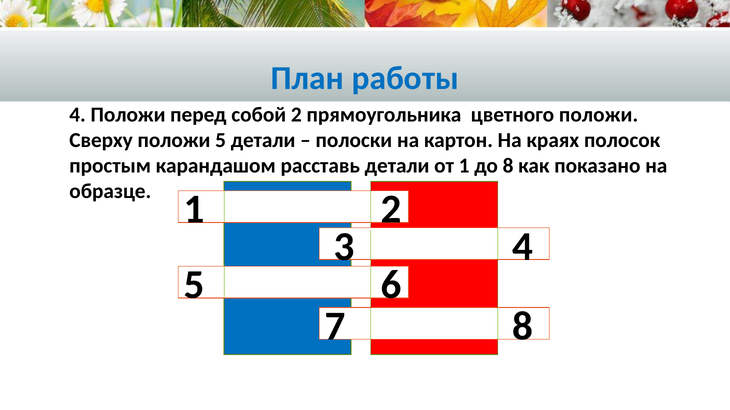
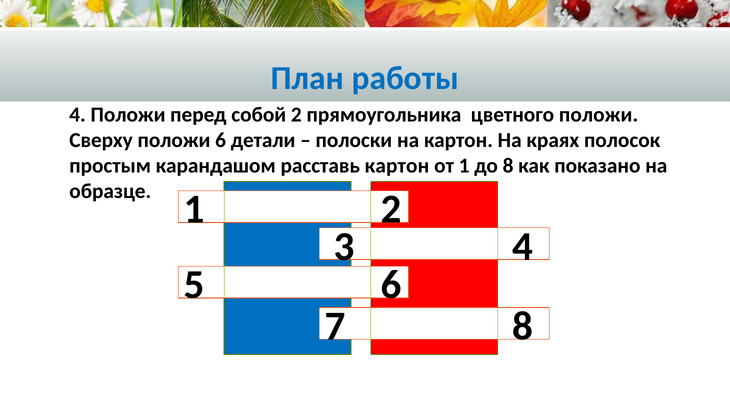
положи 5: 5 -> 6
расставь детали: детали -> картон
